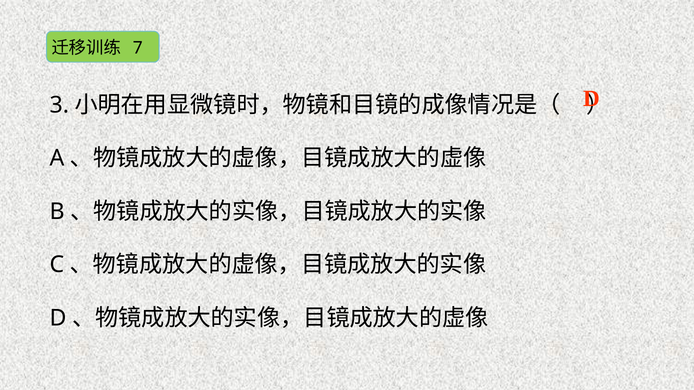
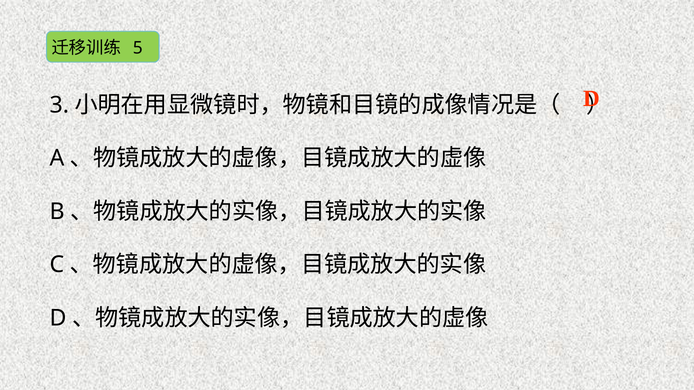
7: 7 -> 5
